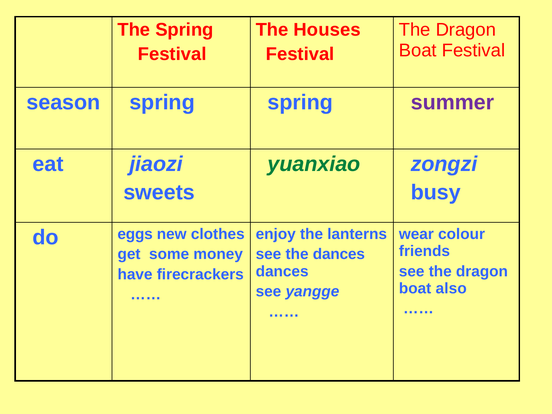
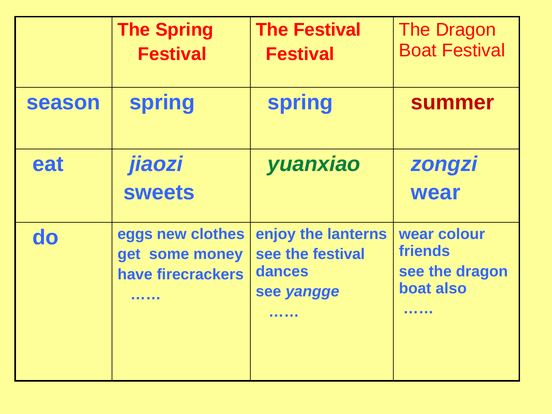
Houses at (327, 30): Houses -> Festival
summer colour: purple -> red
busy at (436, 192): busy -> wear
see the dances: dances -> festival
